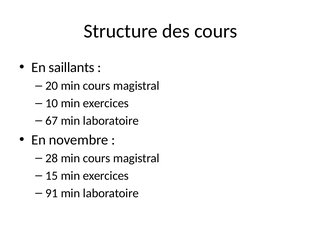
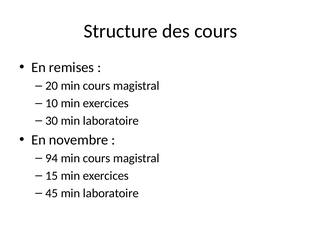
saillants: saillants -> remises
67: 67 -> 30
28: 28 -> 94
91: 91 -> 45
